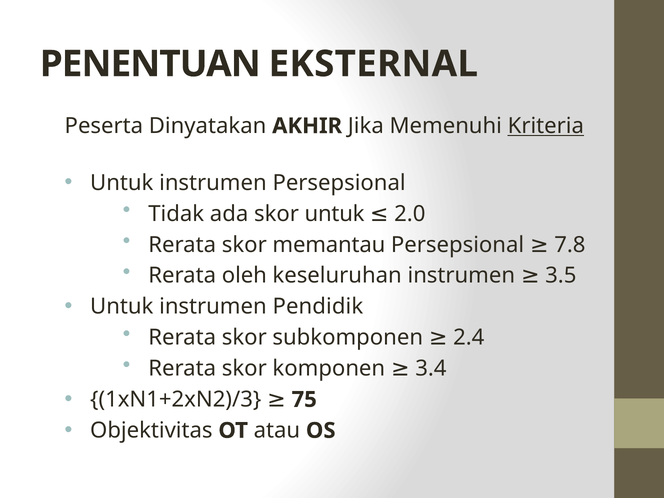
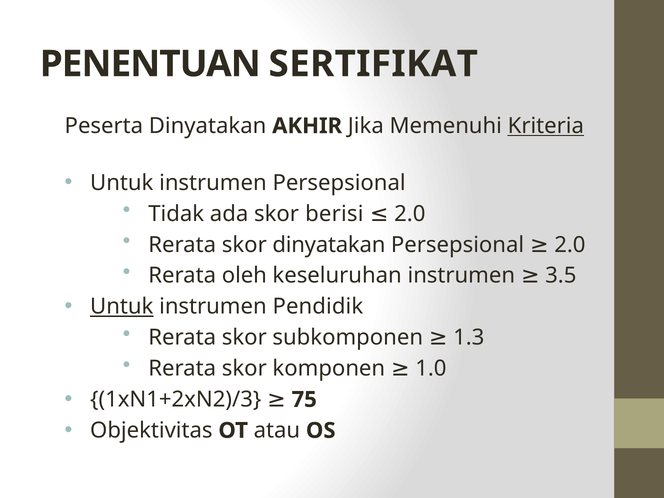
EKSTERNAL: EKSTERNAL -> SERTIFIKAT
skor untuk: untuk -> berisi
skor memantau: memantau -> dinyatakan
Persepsional 7.8: 7.8 -> 2.0
Untuk at (122, 307) underline: none -> present
2.4: 2.4 -> 1.3
3.4: 3.4 -> 1.0
